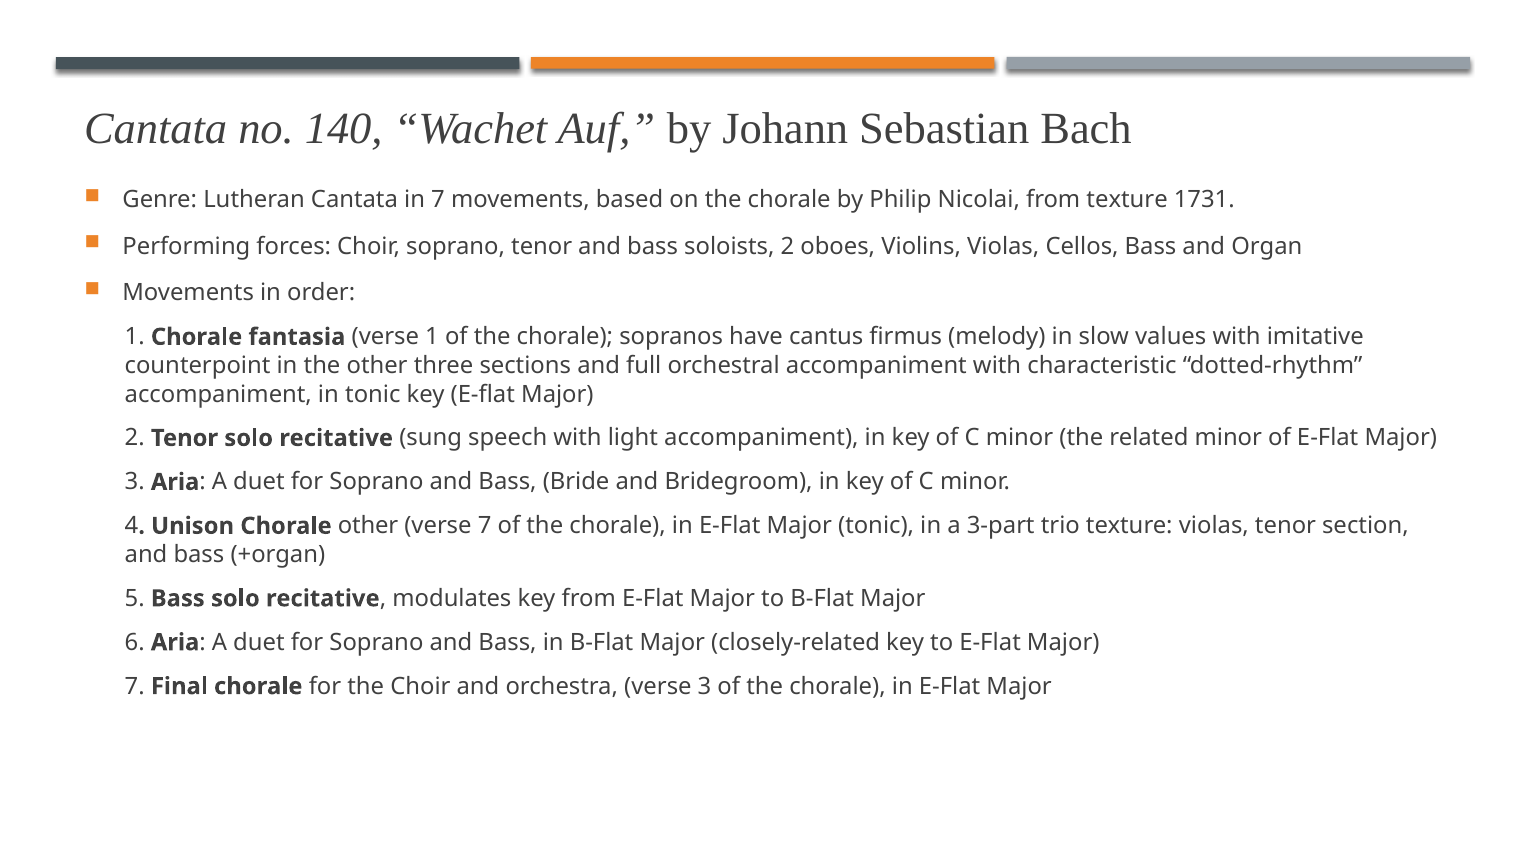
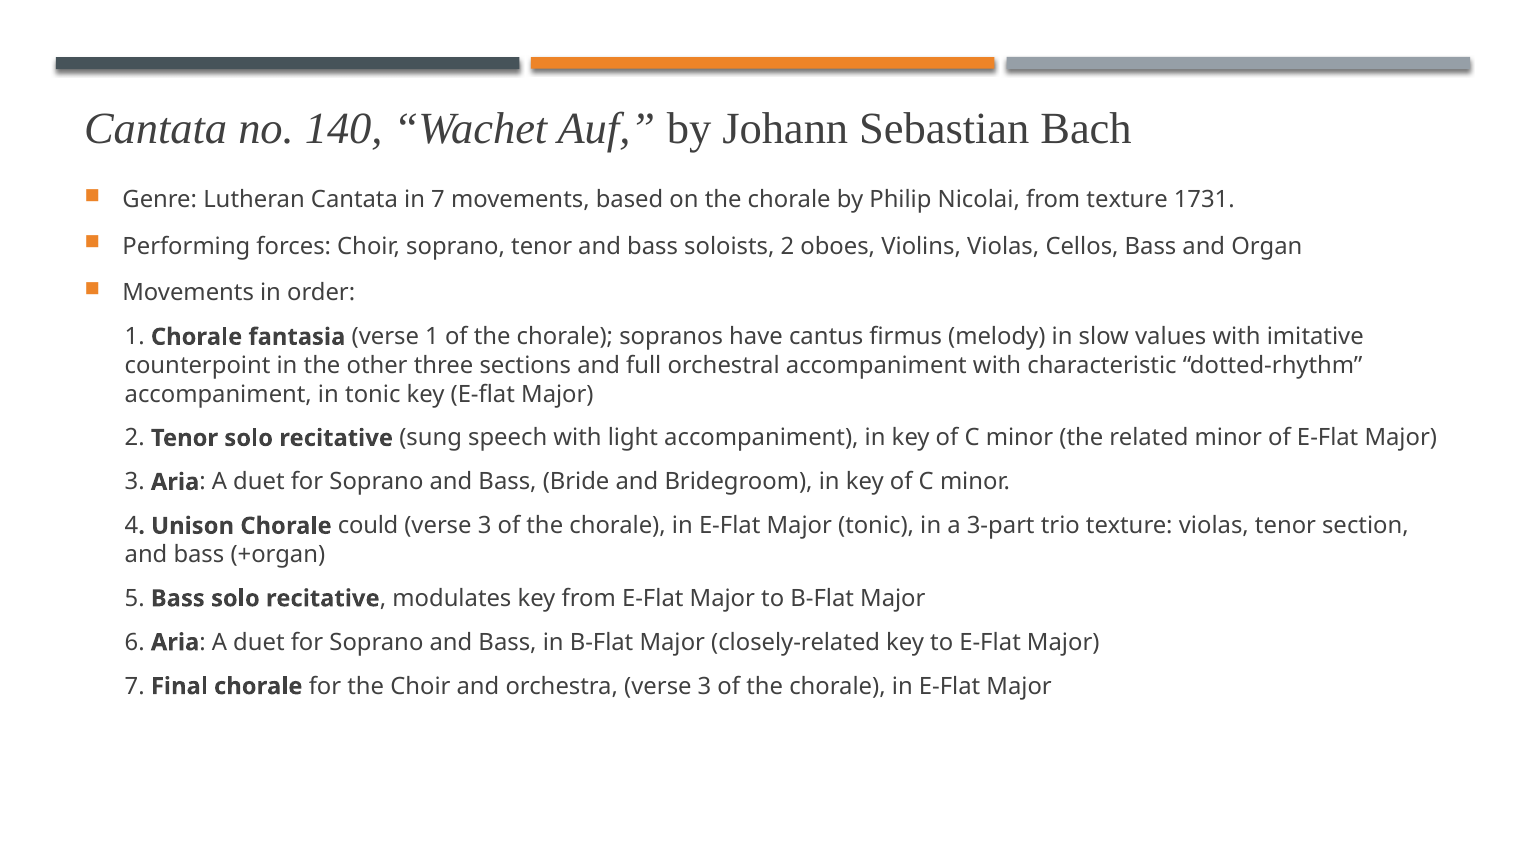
Chorale other: other -> could
7 at (485, 526): 7 -> 3
